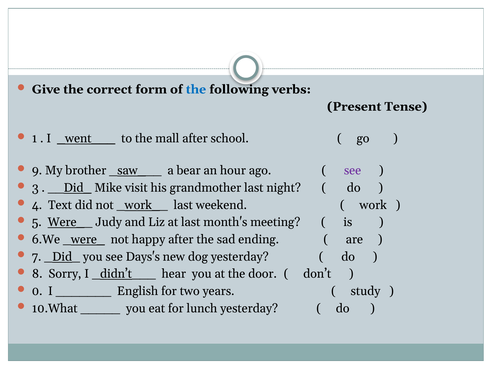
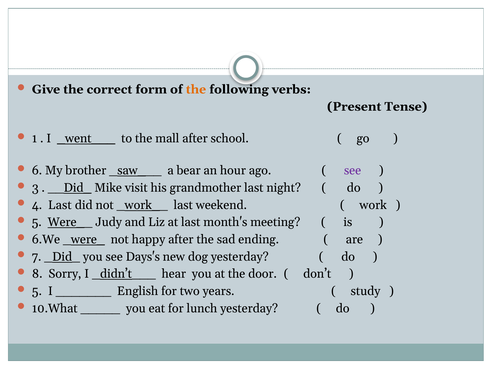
the at (196, 89) colour: blue -> orange
9: 9 -> 6
4 Text: Text -> Last
0 at (37, 291): 0 -> 5
